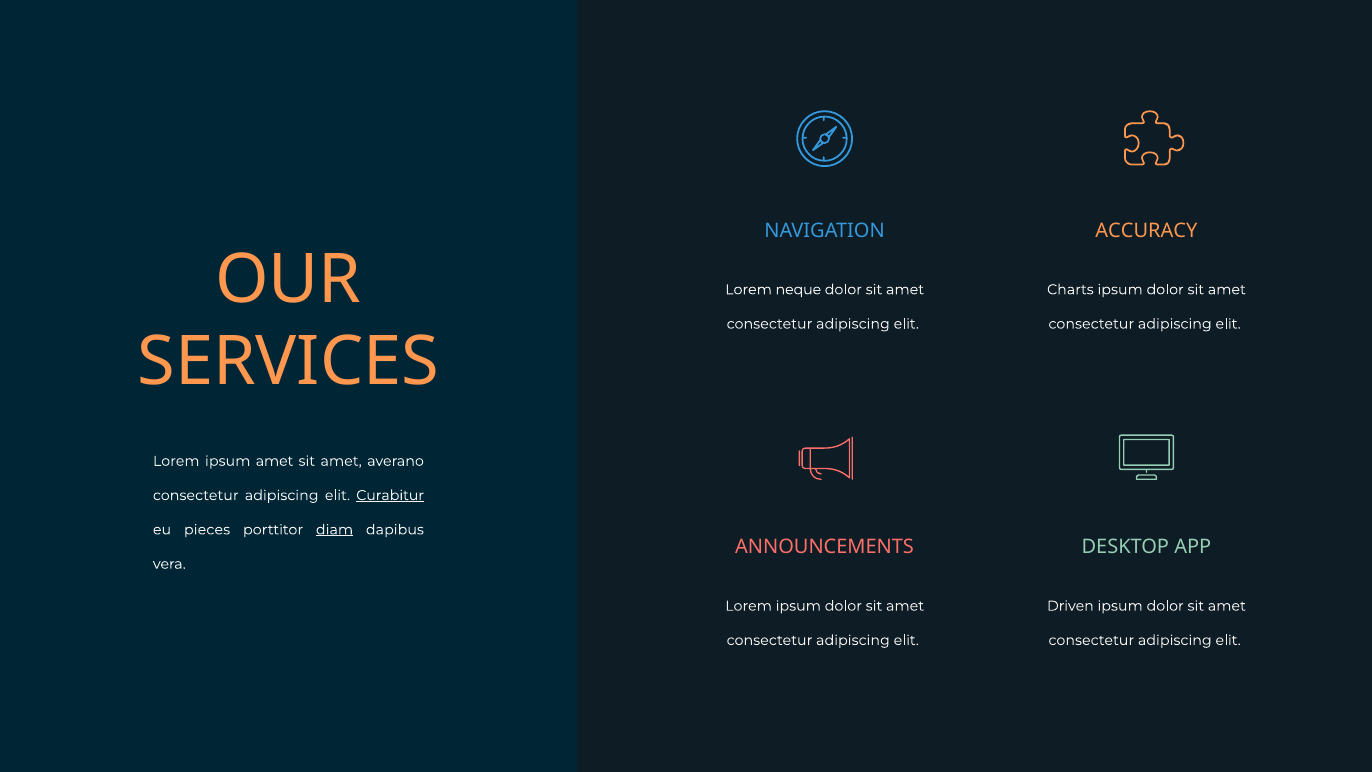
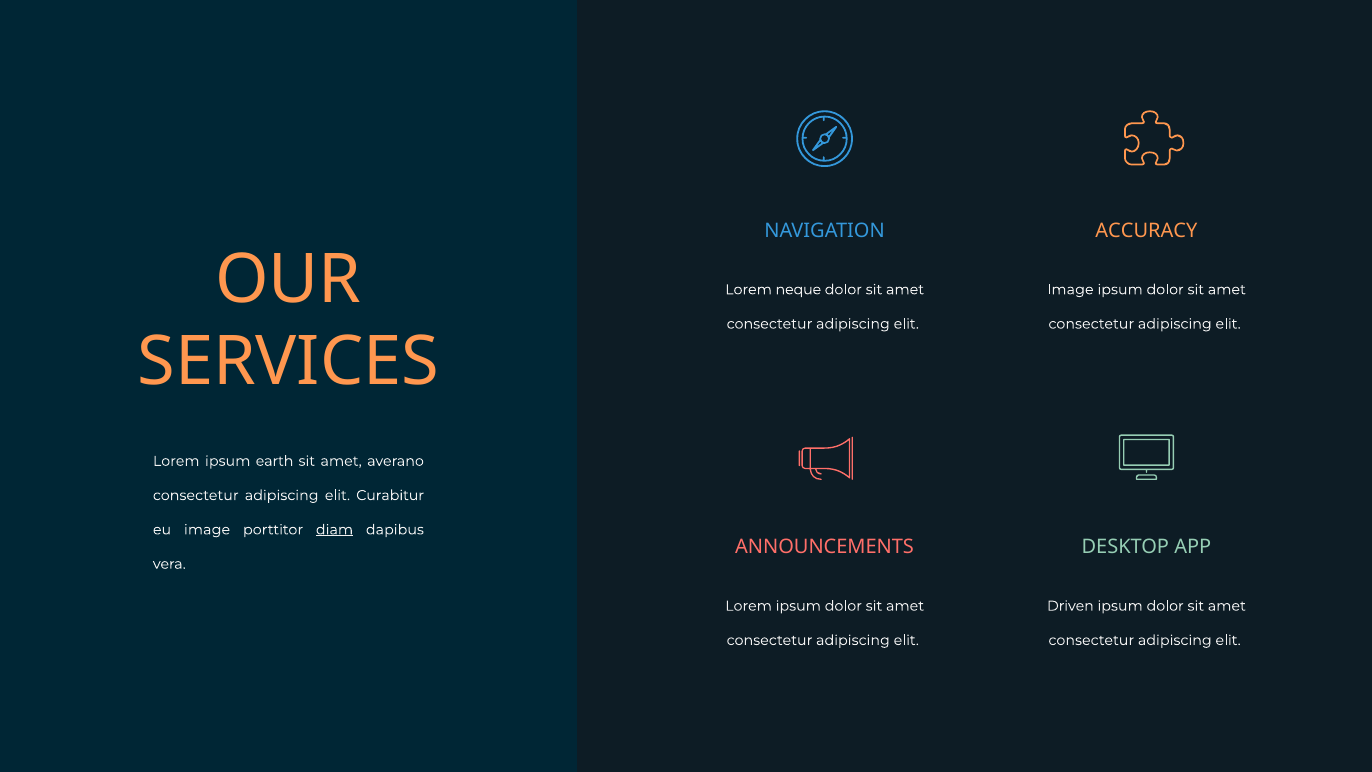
Charts at (1070, 289): Charts -> Image
ipsum amet: amet -> earth
Curabitur underline: present -> none
eu pieces: pieces -> image
